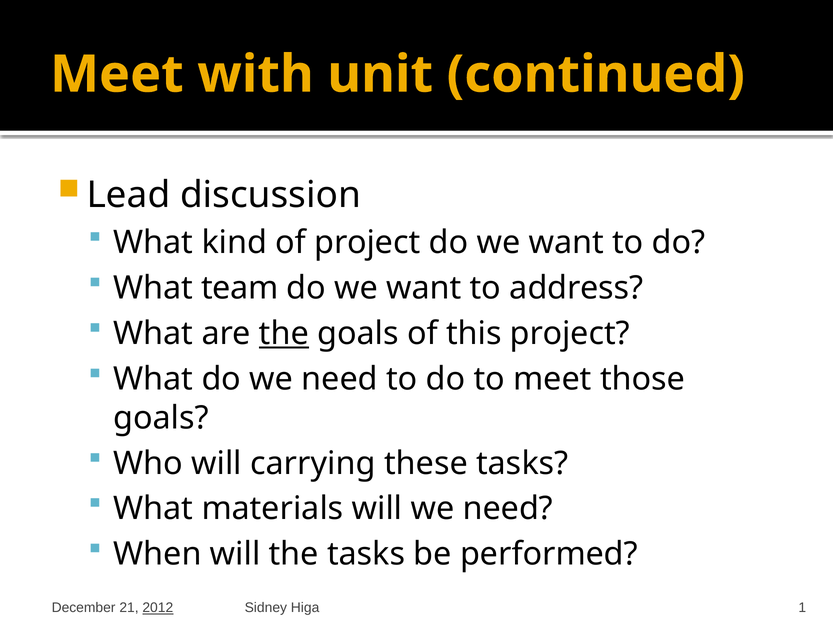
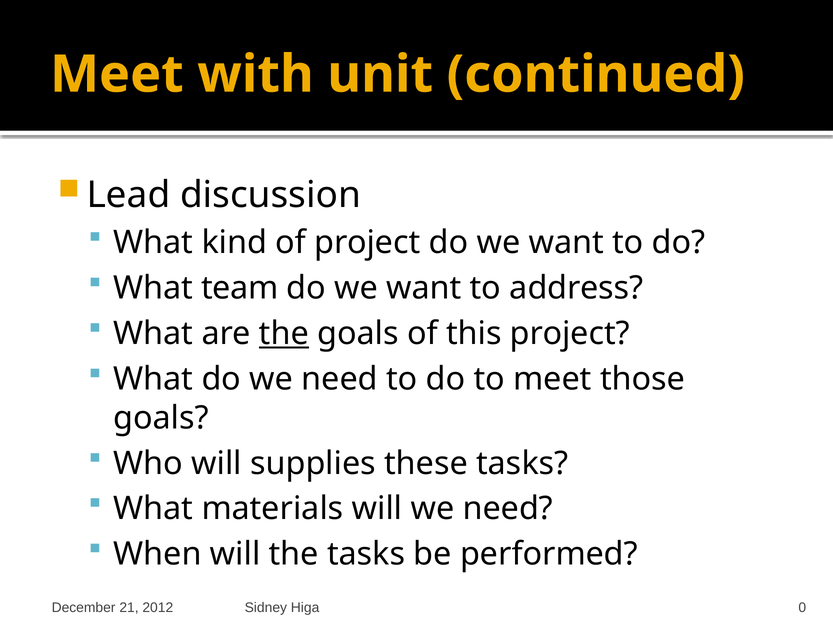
carrying: carrying -> supplies
2012 underline: present -> none
1: 1 -> 0
